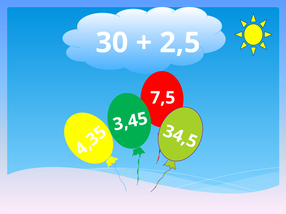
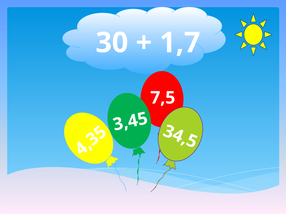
2,5: 2,5 -> 1,7
